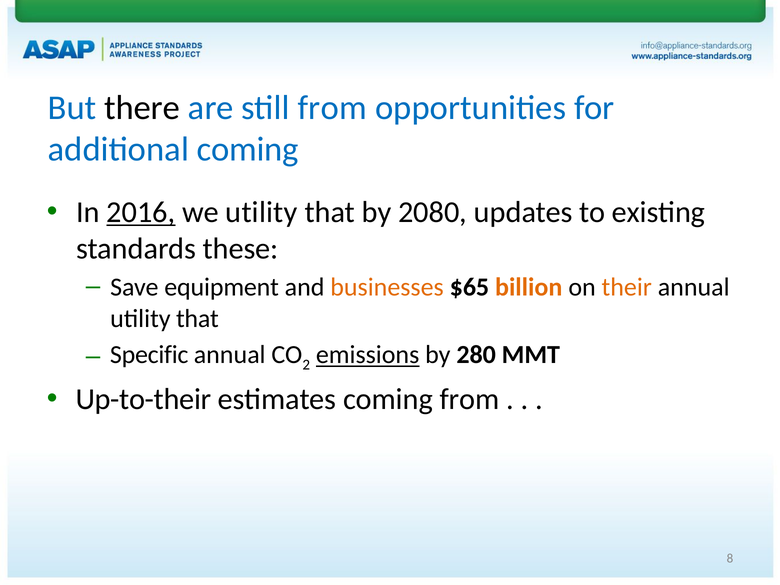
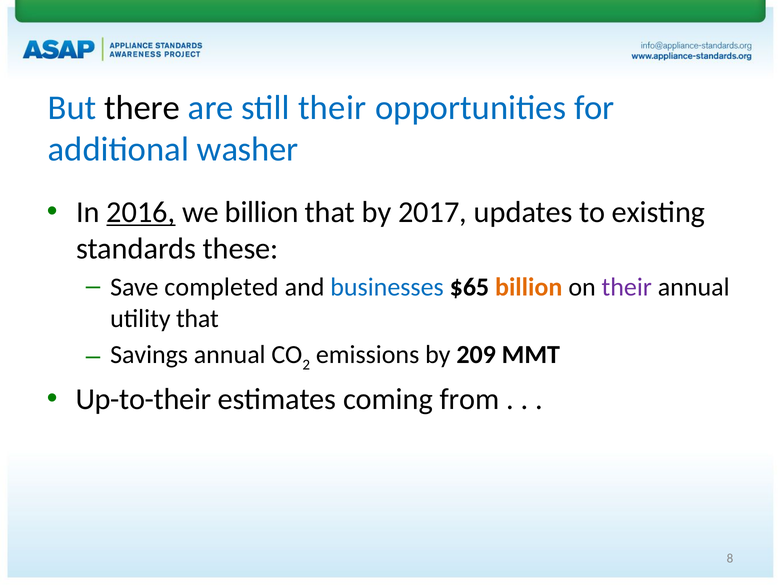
still from: from -> their
additional coming: coming -> washer
we utility: utility -> billion
2080: 2080 -> 2017
equipment: equipment -> completed
businesses colour: orange -> blue
their at (627, 287) colour: orange -> purple
Specific: Specific -> Savings
emissions underline: present -> none
280: 280 -> 209
